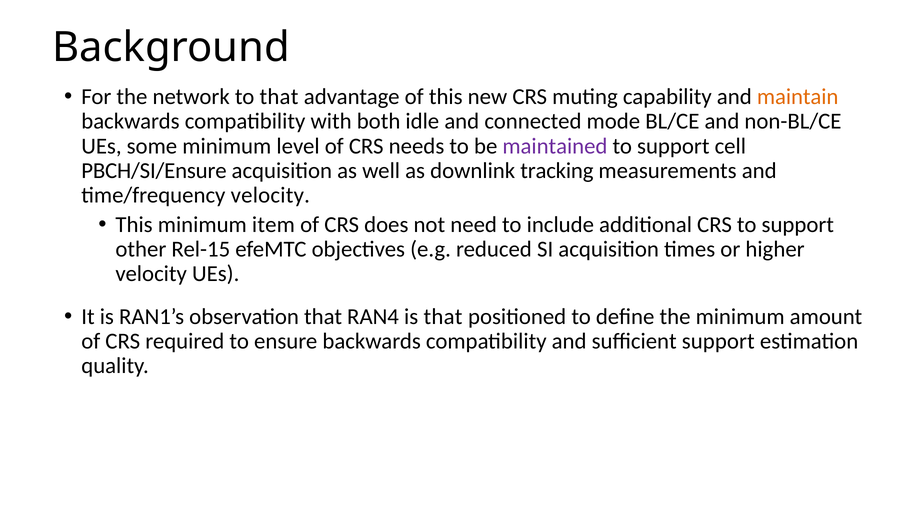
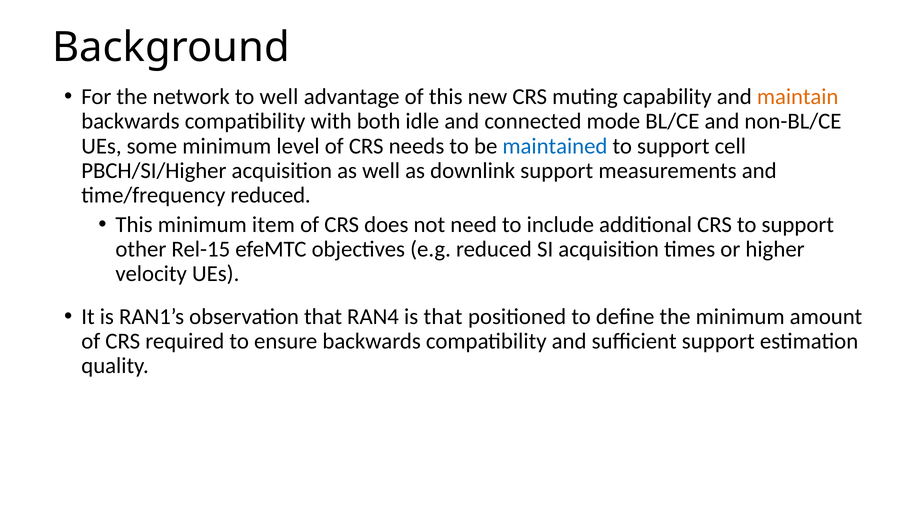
to that: that -> well
maintained colour: purple -> blue
PBCH/SI/Ensure: PBCH/SI/Ensure -> PBCH/SI/Higher
downlink tracking: tracking -> support
time/frequency velocity: velocity -> reduced
